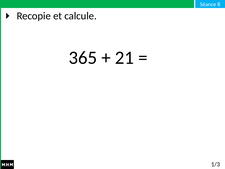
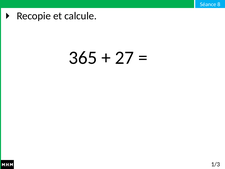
21: 21 -> 27
